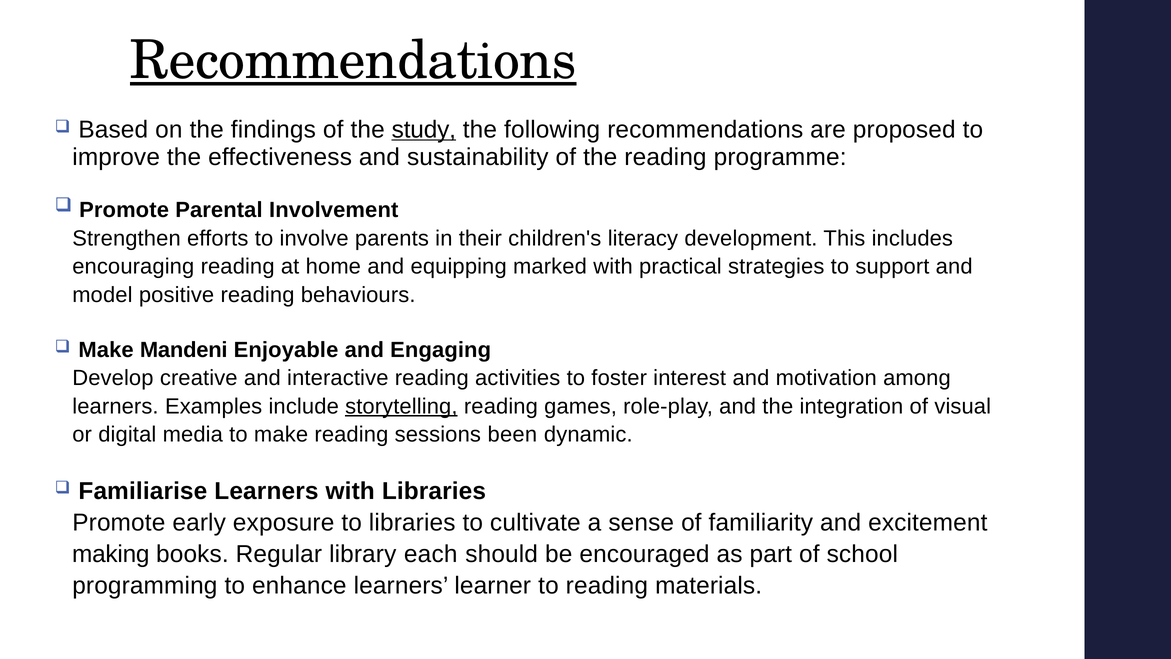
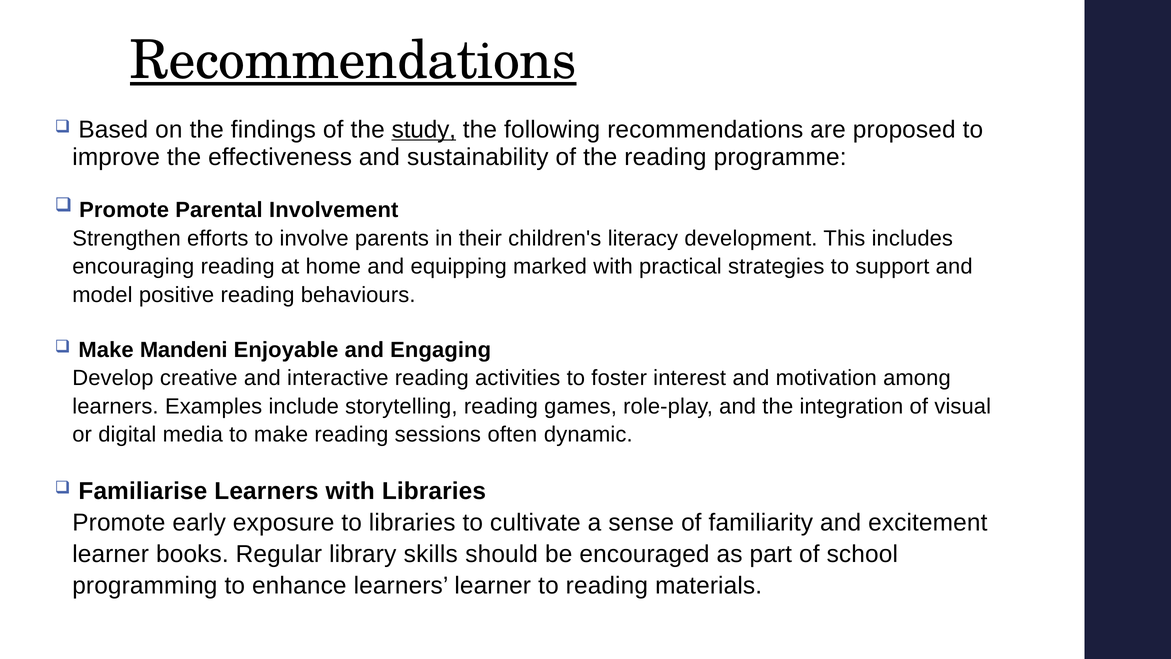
storytelling underline: present -> none
been: been -> often
making at (111, 554): making -> learner
each: each -> skills
